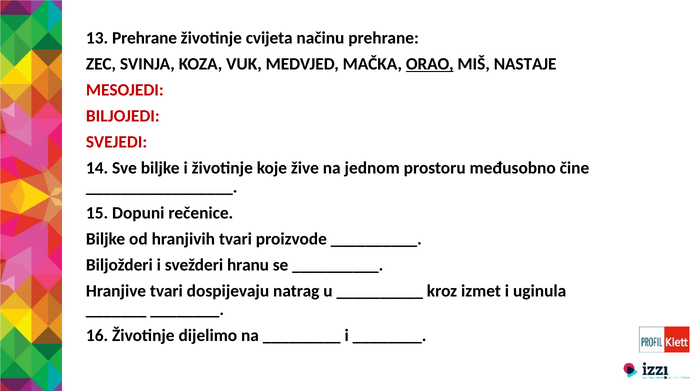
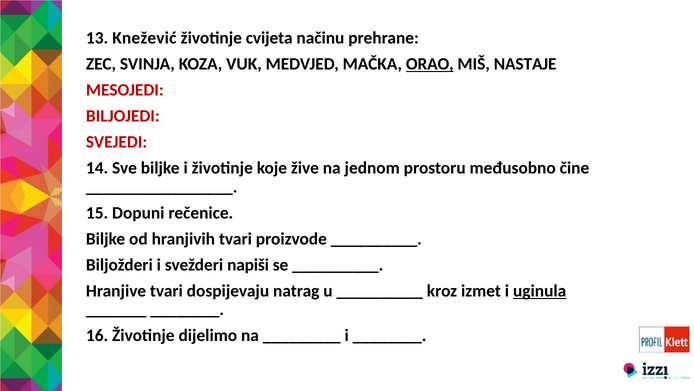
13 Prehrane: Prehrane -> Knežević
hranu: hranu -> napiši
uginula underline: none -> present
